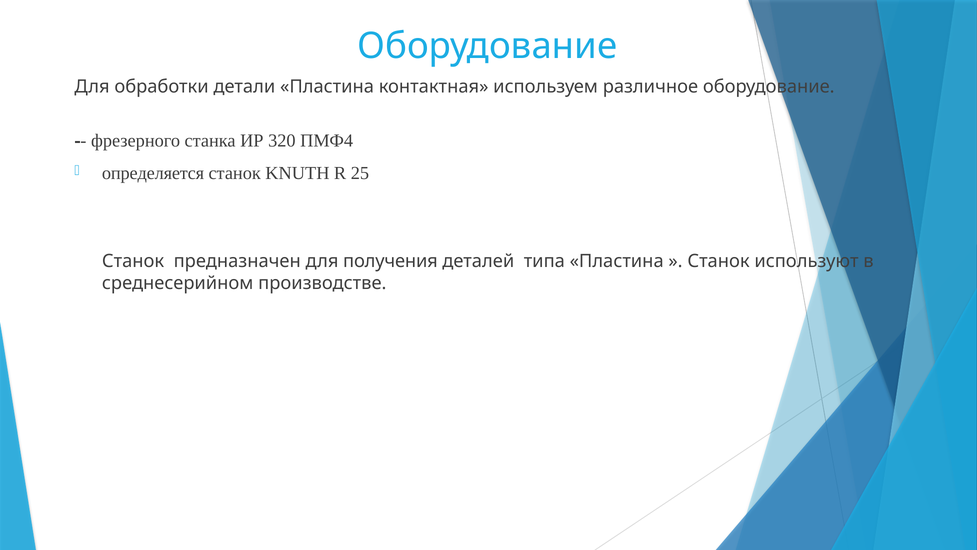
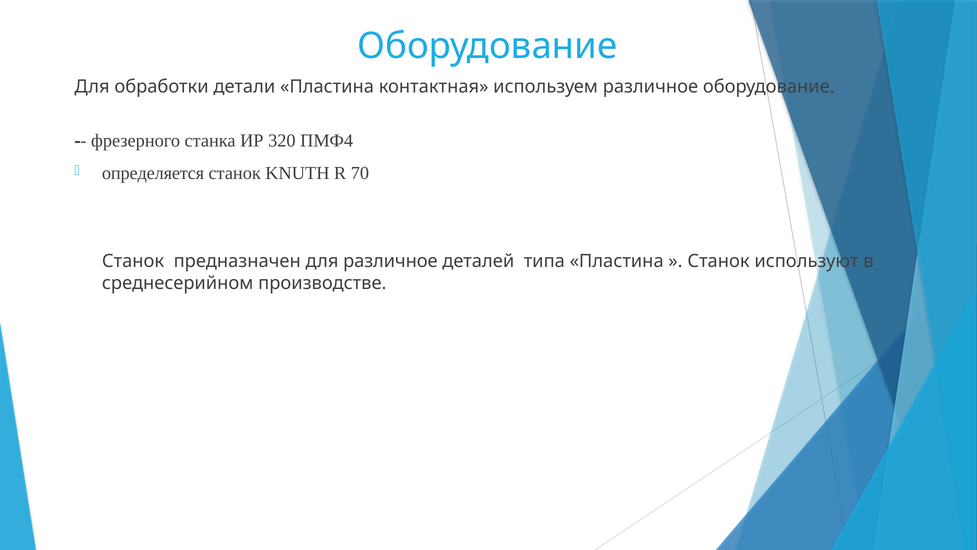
25: 25 -> 70
для получения: получения -> различное
